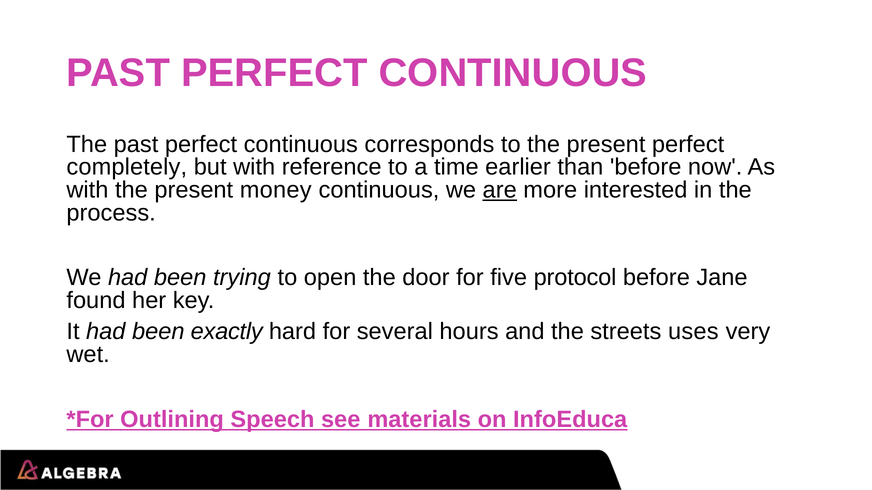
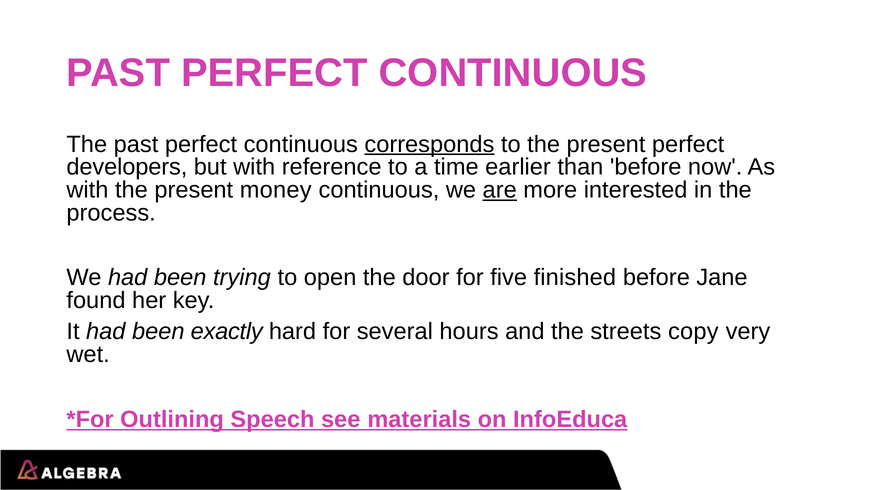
corresponds underline: none -> present
completely: completely -> developers
protocol: protocol -> finished
uses: uses -> copy
